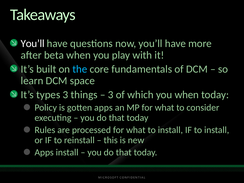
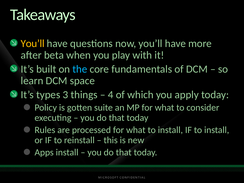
You’ll at (33, 43) colour: white -> yellow
3 at (111, 95): 3 -> 4
you when: when -> apply
gotten apps: apps -> suite
